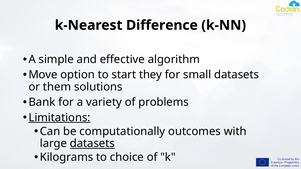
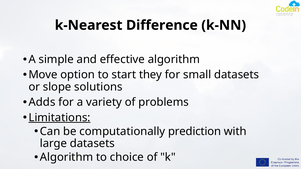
them: them -> slope
Bank: Bank -> Adds
outcomes: outcomes -> prediction
datasets at (92, 144) underline: present -> none
Kilograms at (67, 157): Kilograms -> Algorithm
